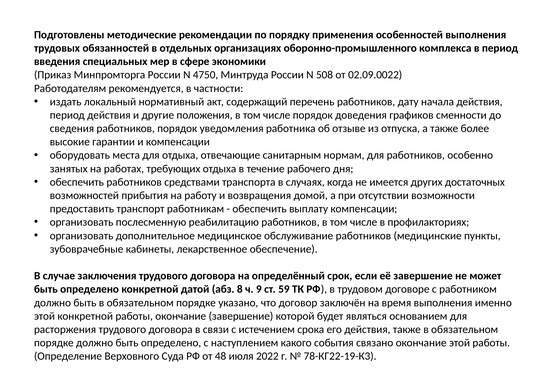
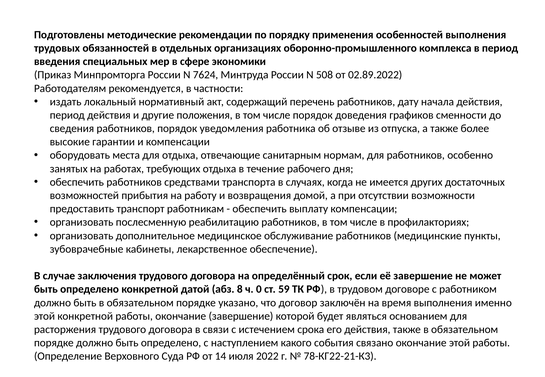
4750: 4750 -> 7624
02.09.0022: 02.09.0022 -> 02.89.2022
9: 9 -> 0
48: 48 -> 14
78-КГ22-19-К3: 78-КГ22-19-К3 -> 78-КГ22-21-К3
